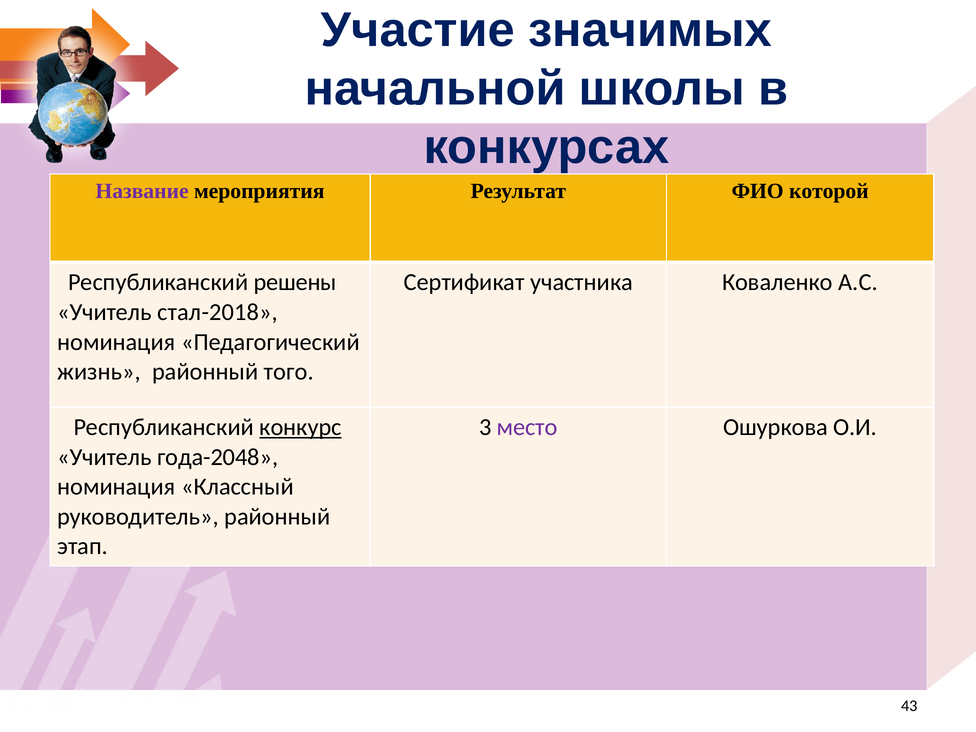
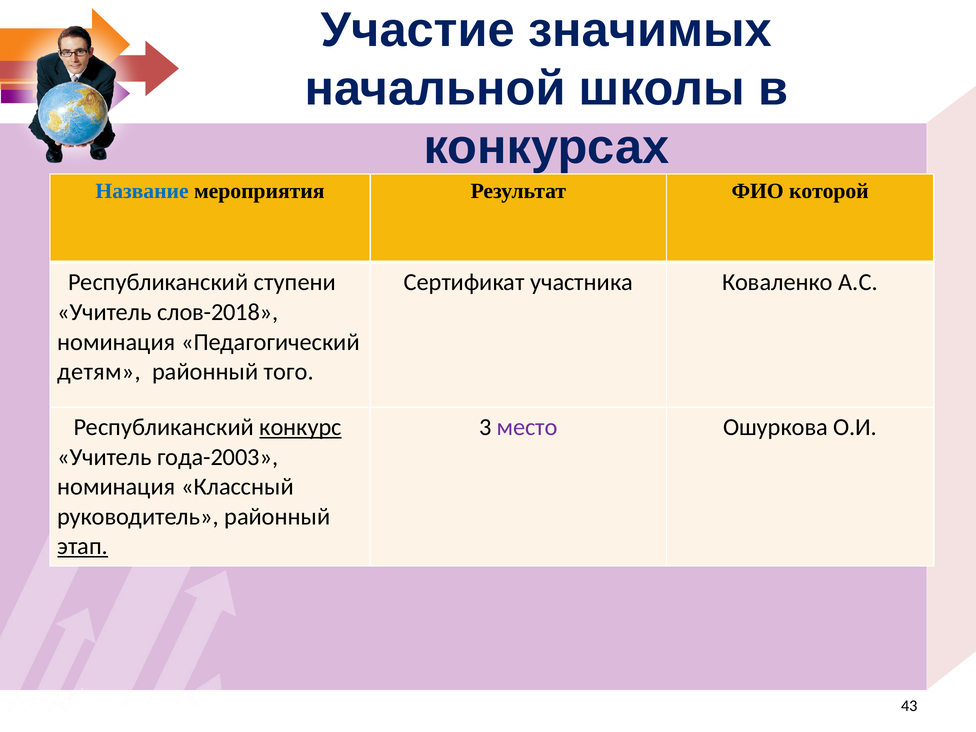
Название colour: purple -> blue
решены: решены -> ступени
стал-2018: стал-2018 -> слов-2018
жизнь: жизнь -> детям
года-2048: года-2048 -> года-2003
этап underline: none -> present
